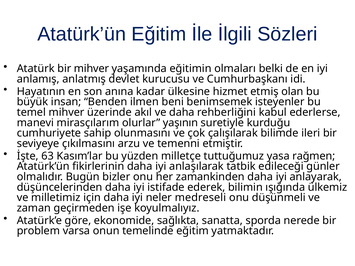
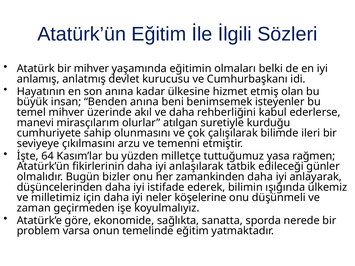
Benden ilmen: ilmen -> anına
yaşının: yaşının -> atılgan
63: 63 -> 64
medreseli: medreseli -> köşelerine
